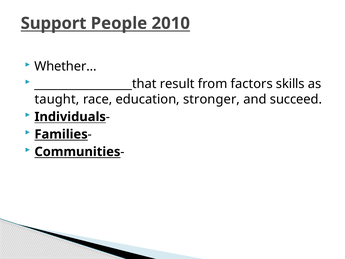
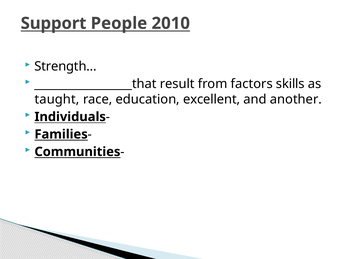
Whether…: Whether… -> Strength…
stronger: stronger -> excellent
succeed: succeed -> another
